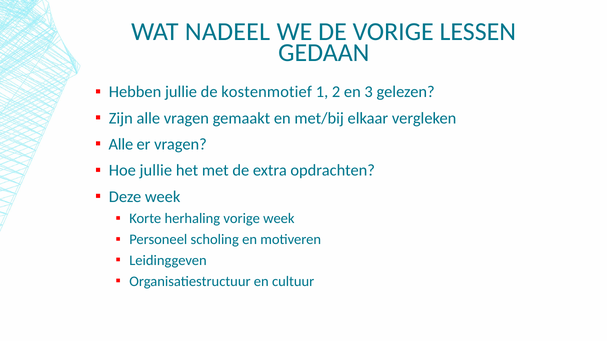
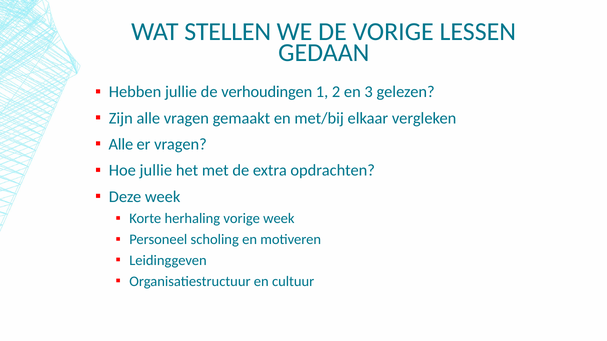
NADEEL: NADEEL -> STELLEN
kostenmotief: kostenmotief -> verhoudingen
